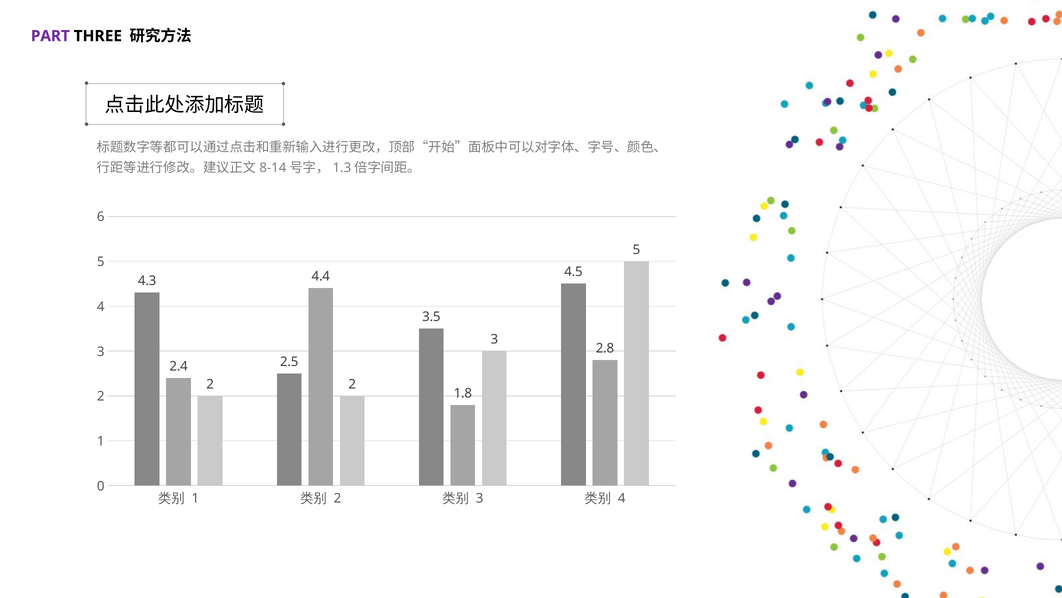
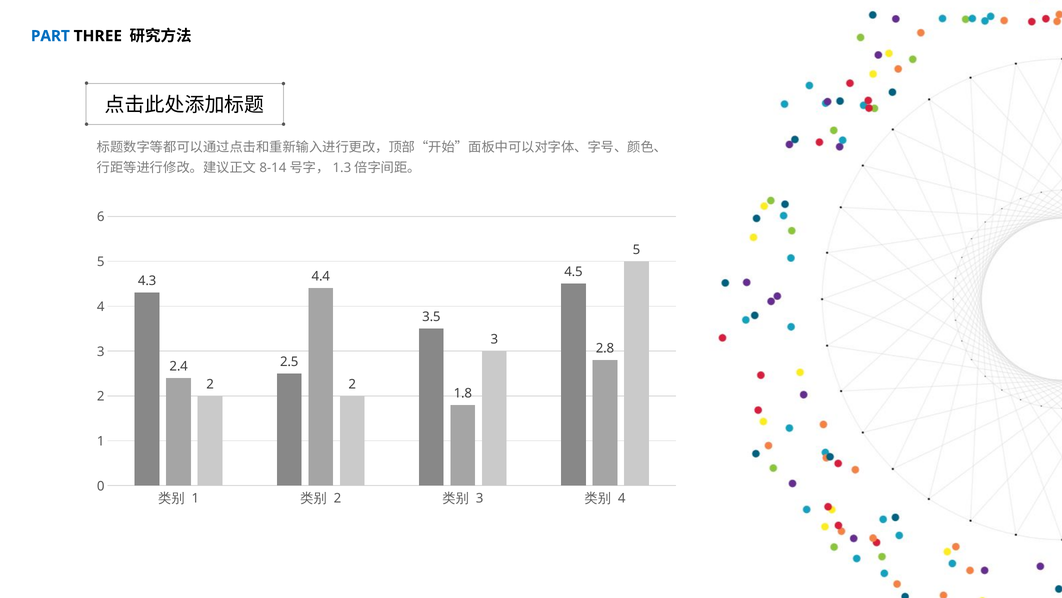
PART colour: purple -> blue
